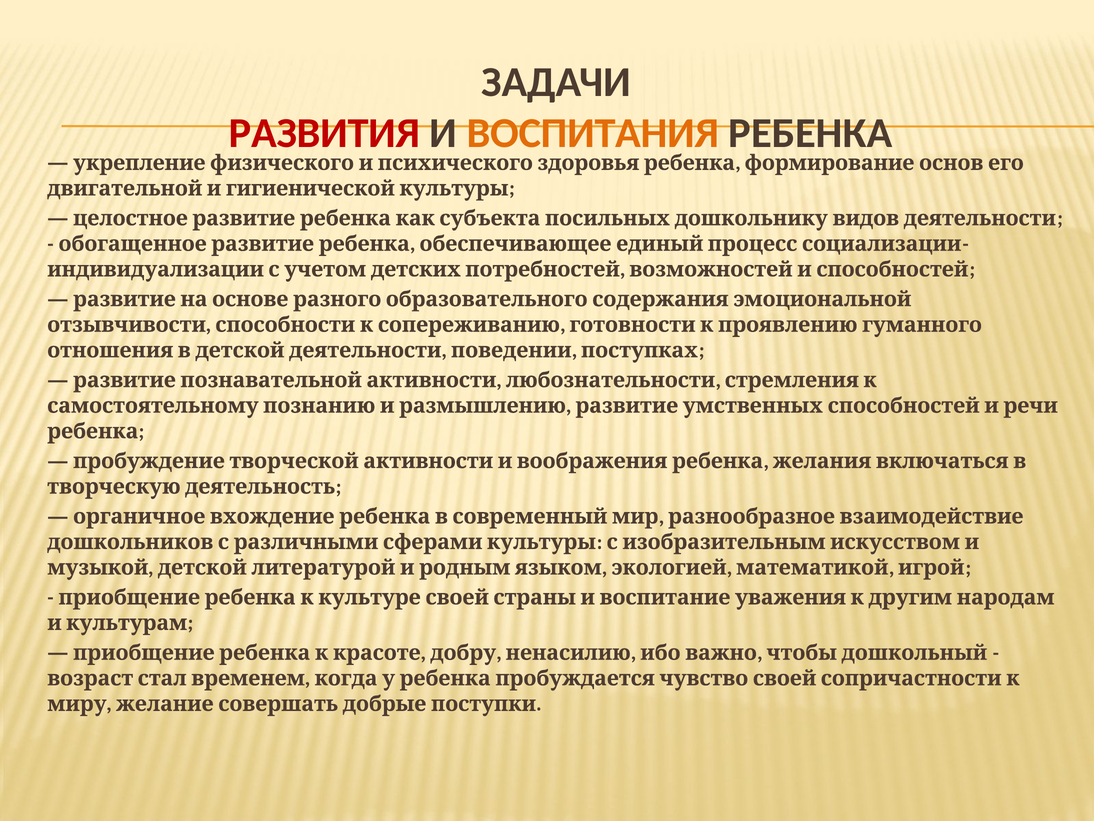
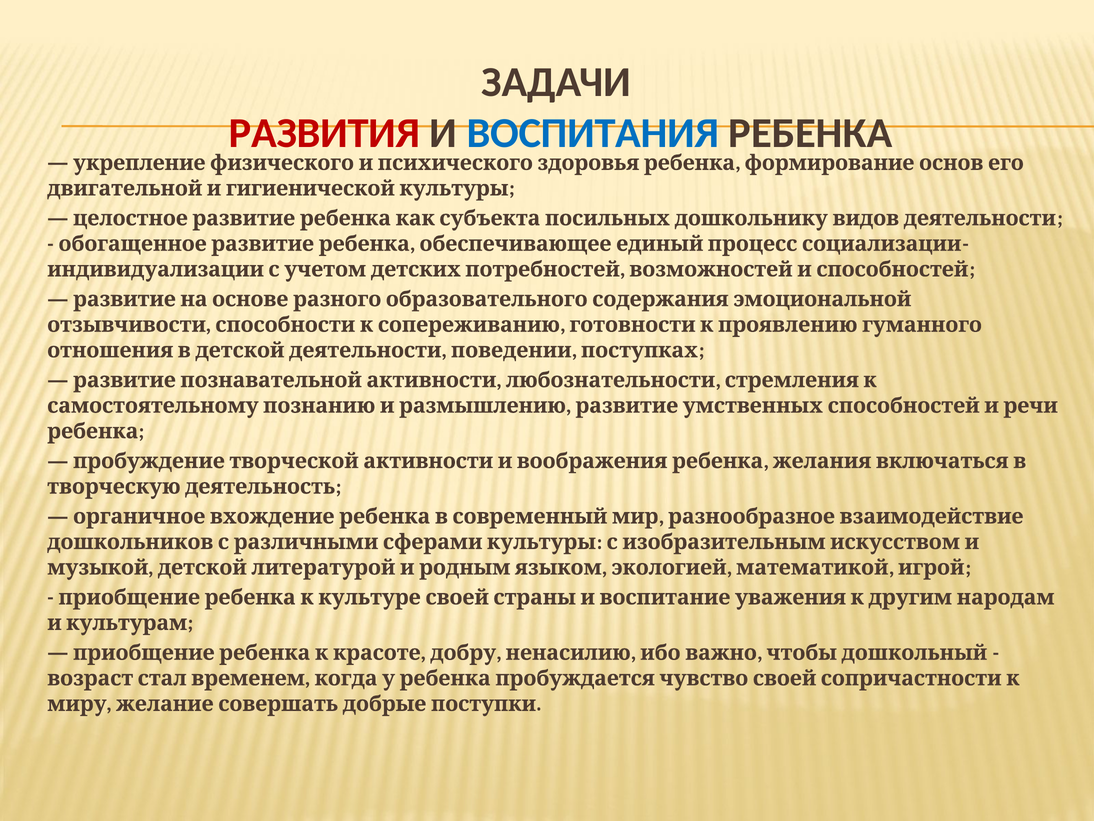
ВОСПИТАНИЯ colour: orange -> blue
